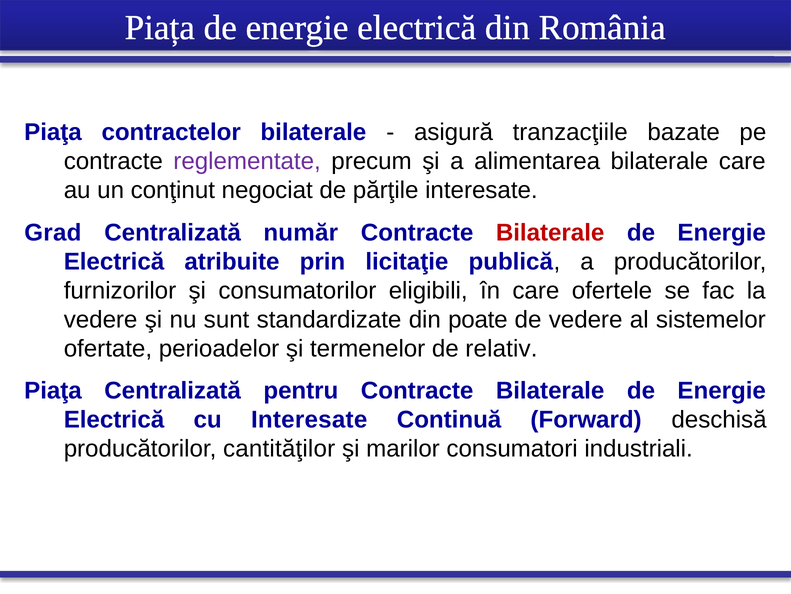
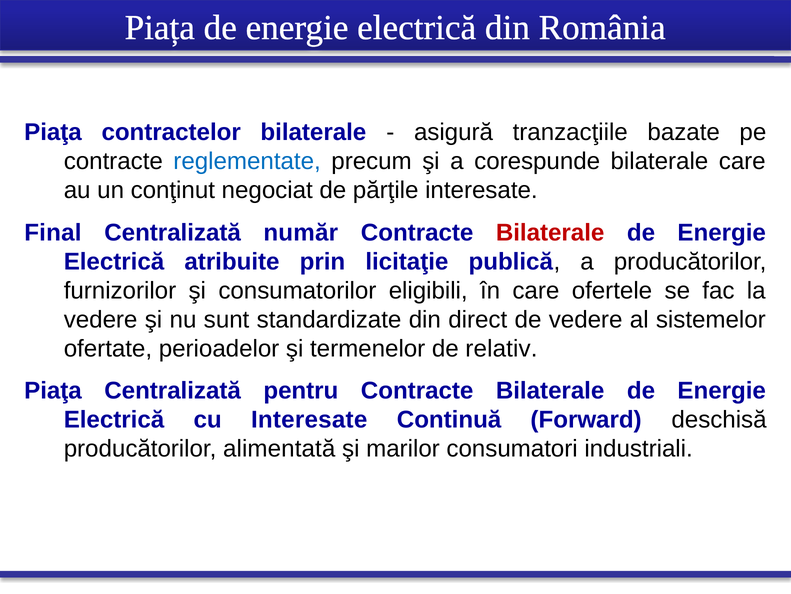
reglementate colour: purple -> blue
alimentarea: alimentarea -> corespunde
Grad: Grad -> Final
poate: poate -> direct
cantităţilor: cantităţilor -> alimentată
